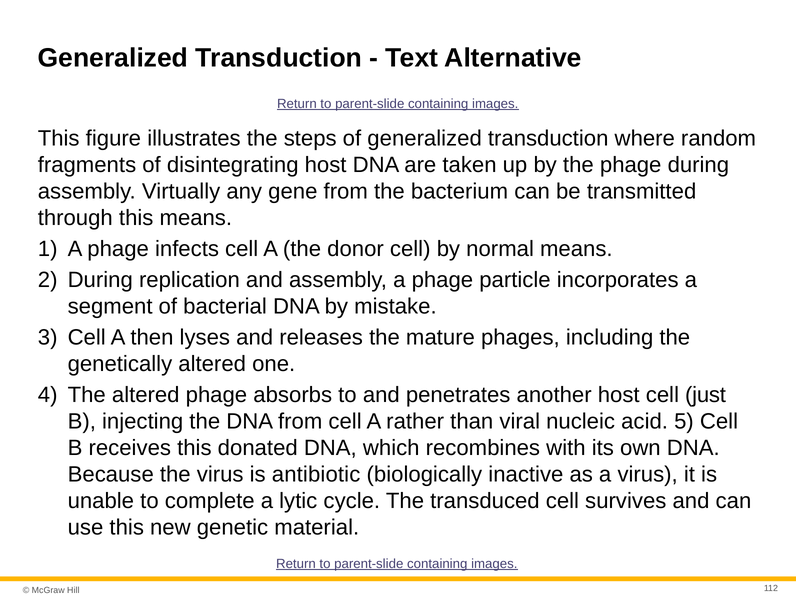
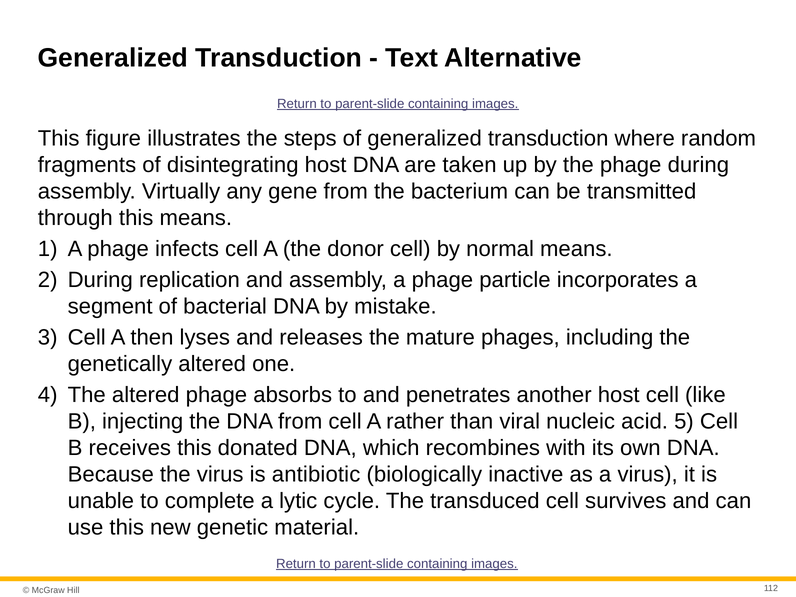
just: just -> like
